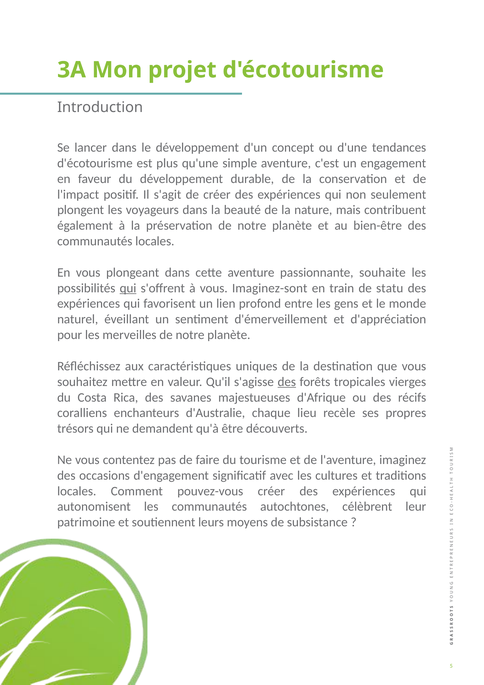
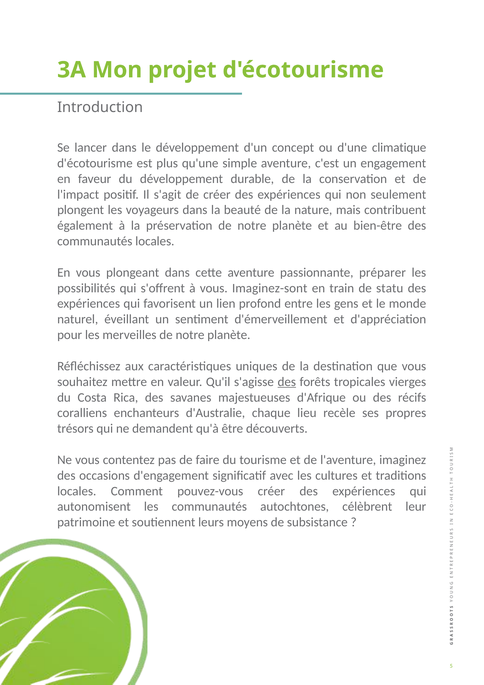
tendances: tendances -> climatique
souhaite: souhaite -> préparer
qui at (128, 288) underline: present -> none
